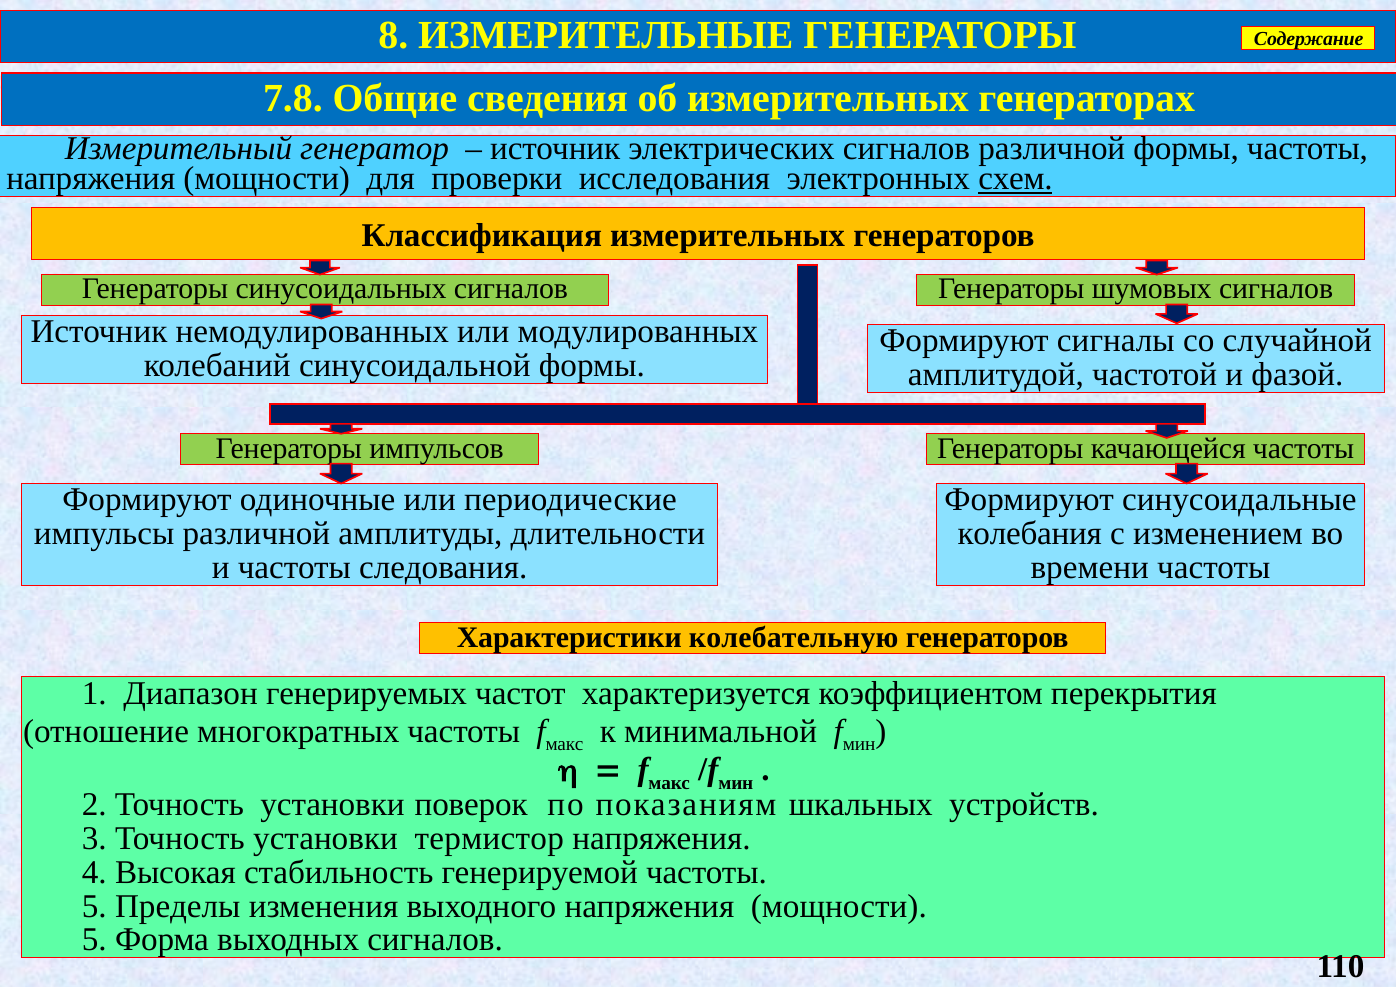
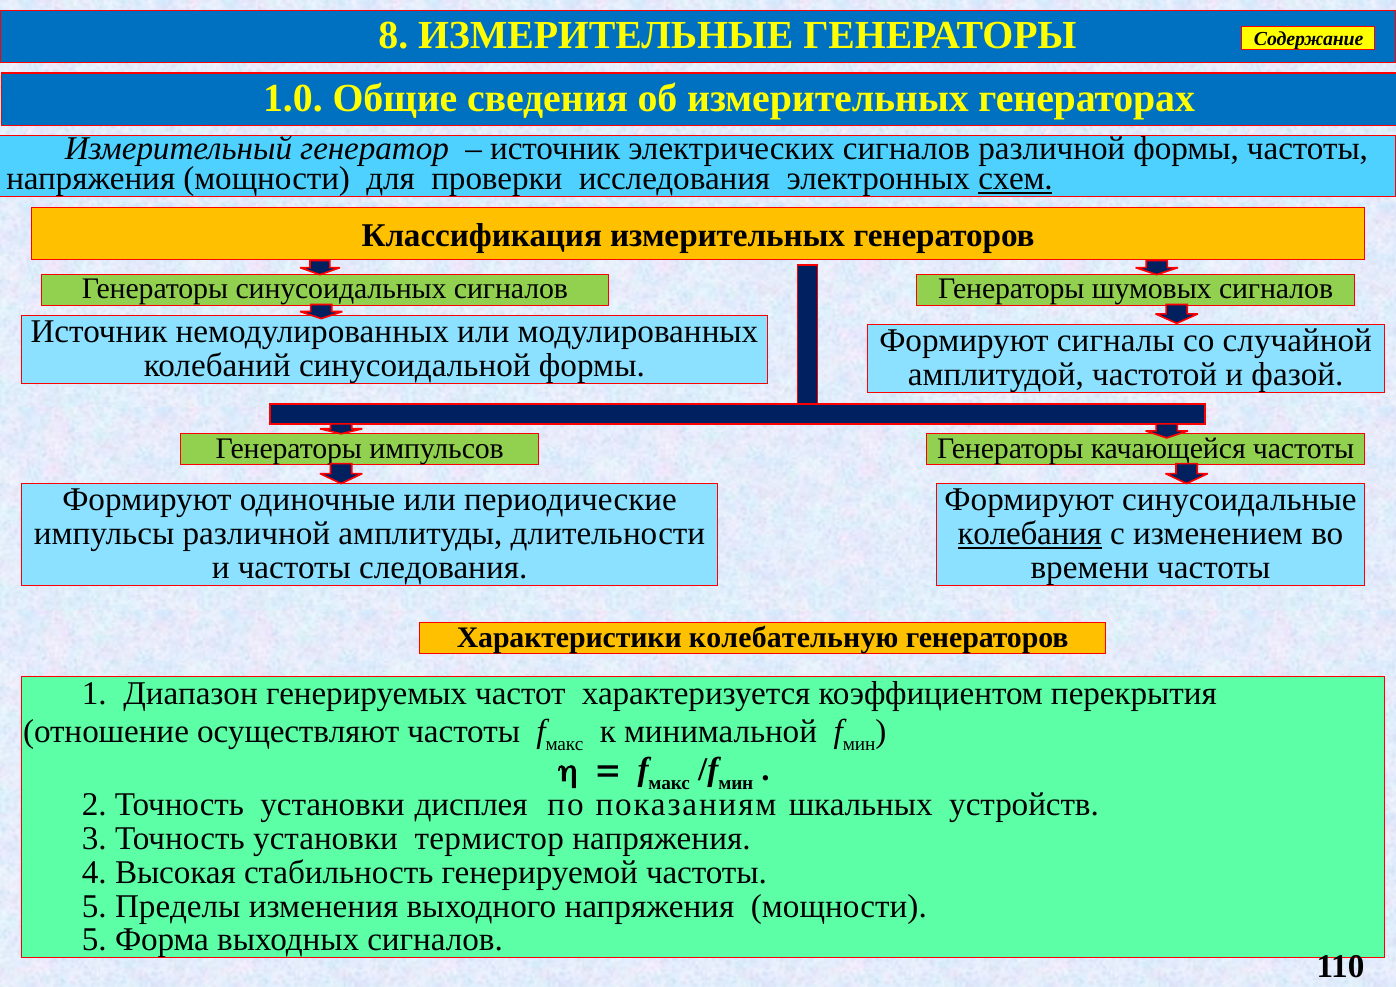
7.8: 7.8 -> 1.0
колебания underline: none -> present
многократных: многократных -> осуществляют
поверок: поверок -> дисплея
